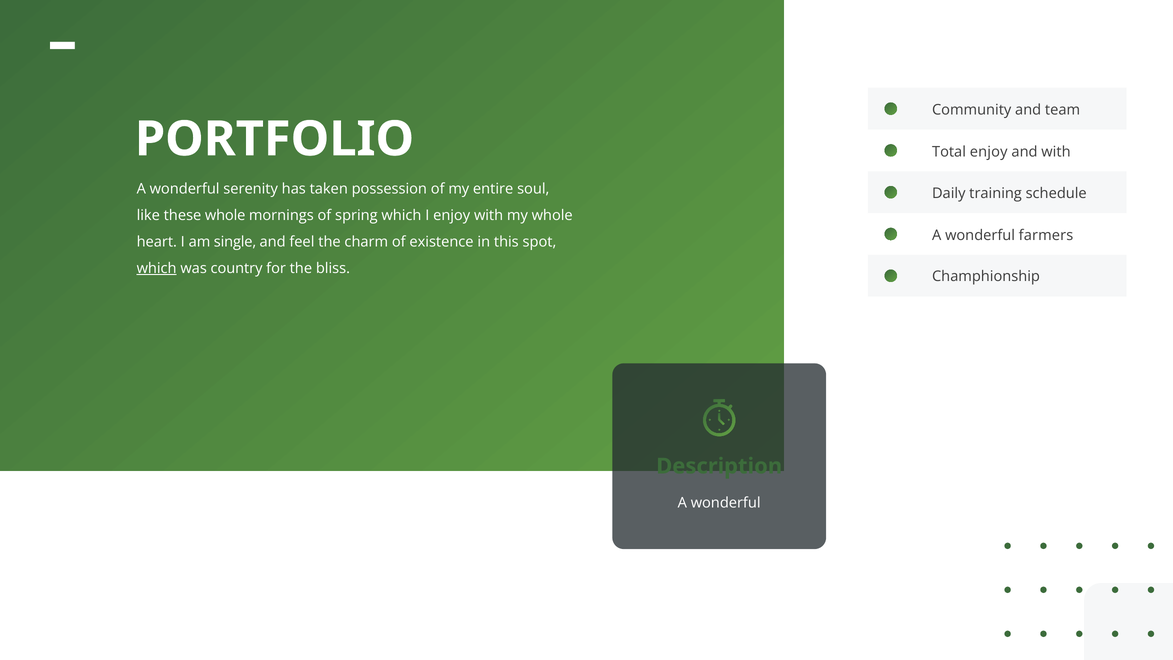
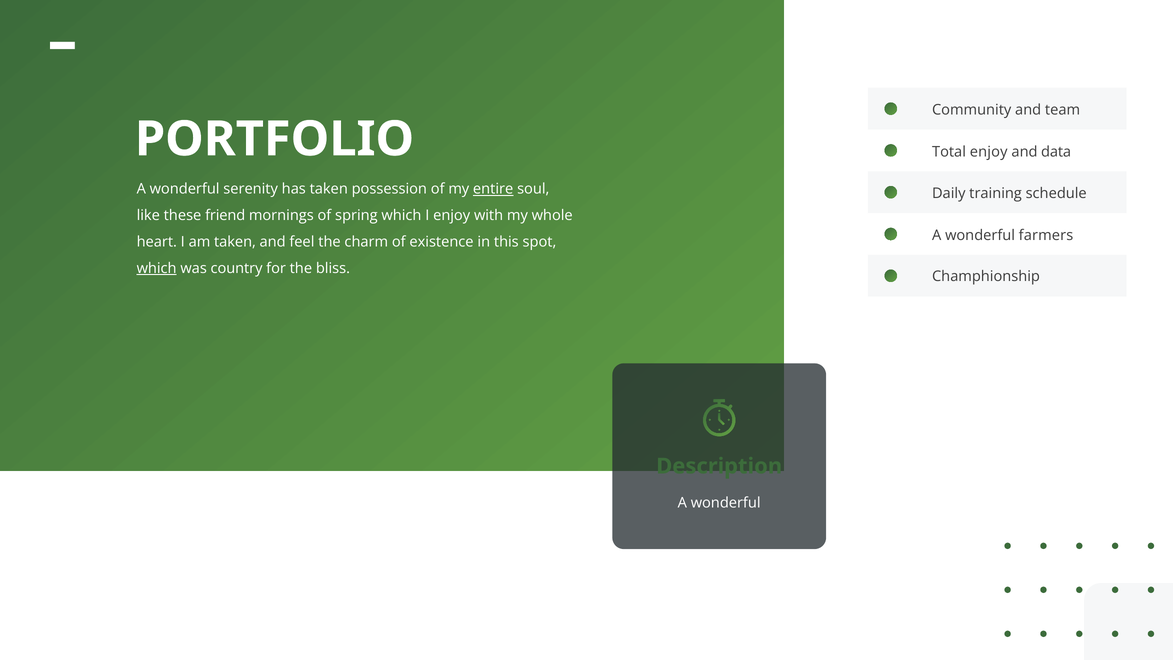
and with: with -> data
entire underline: none -> present
these whole: whole -> friend
am single: single -> taken
